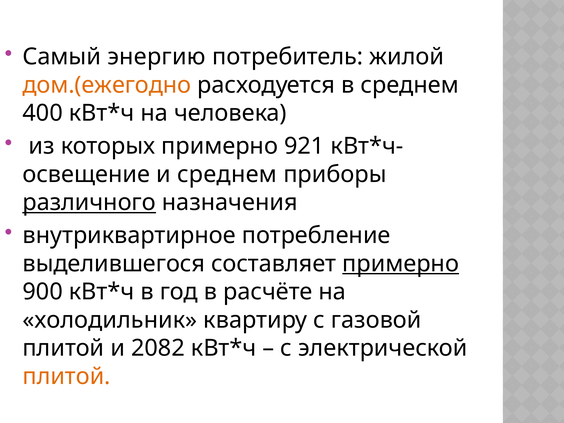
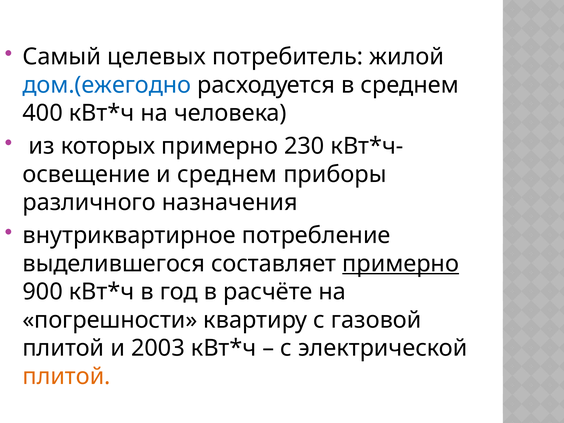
энергию: энергию -> целевых
дом.(ежегодно colour: orange -> blue
921: 921 -> 230
различного underline: present -> none
холодильник: холодильник -> погрешности
2082: 2082 -> 2003
